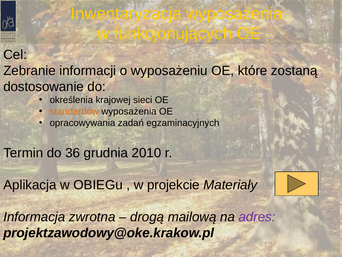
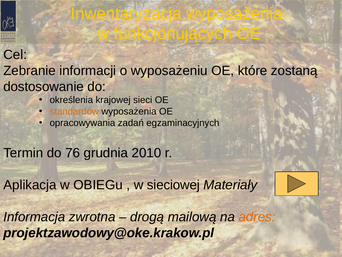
36: 36 -> 76
projekcie: projekcie -> sieciowej
adres colour: purple -> orange
